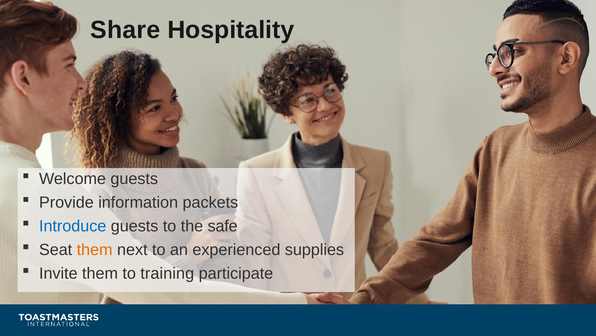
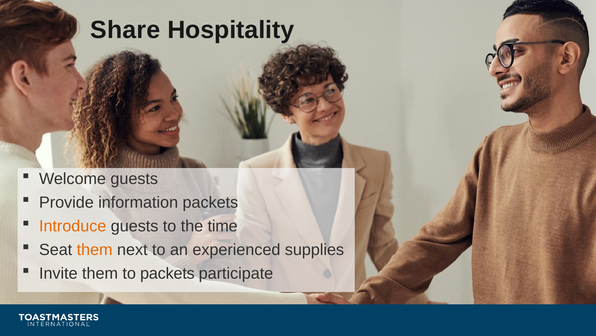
Introduce colour: blue -> orange
safe: safe -> time
to training: training -> packets
